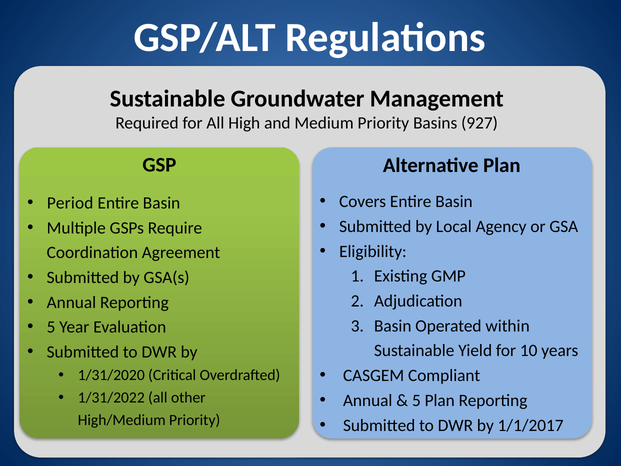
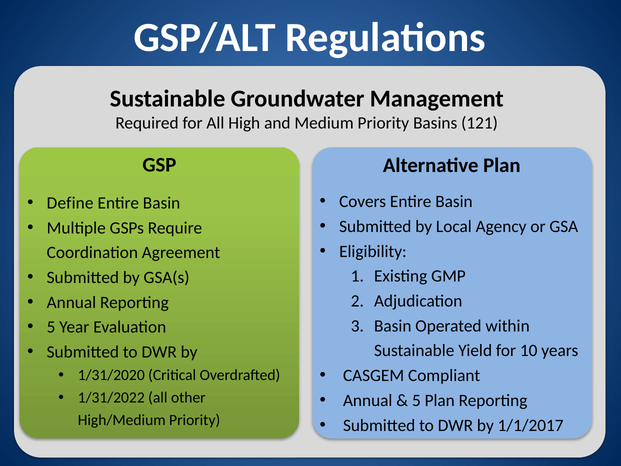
927: 927 -> 121
Period: Period -> Define
